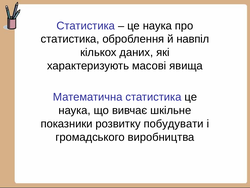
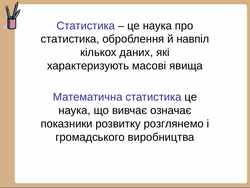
шкільне: шкільне -> означає
побудувати: побудувати -> розглянемо
